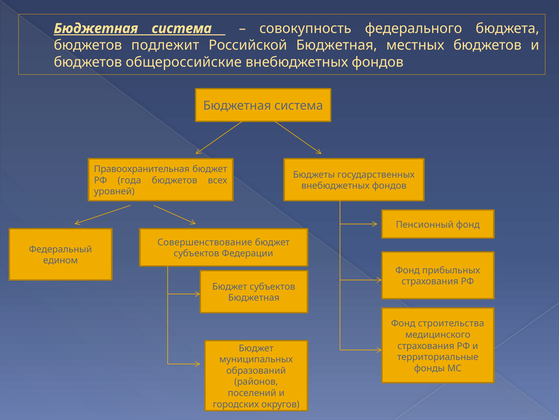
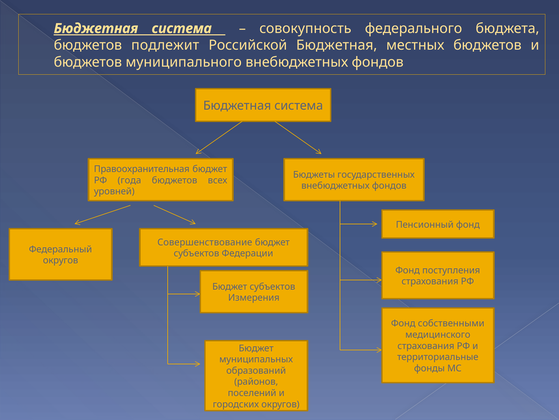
общероссийские: общероссийские -> муниципального
едином at (61, 260): едином -> округов
прибыльных: прибыльных -> поступления
Бюджетная at (254, 297): Бюджетная -> Измерения
строительства: строительства -> собственными
